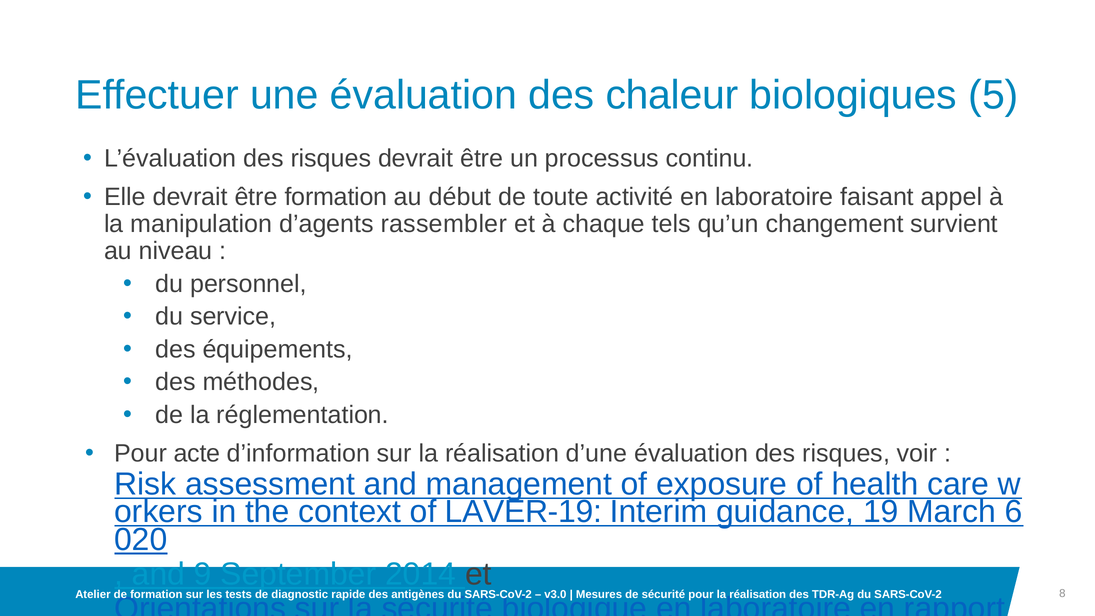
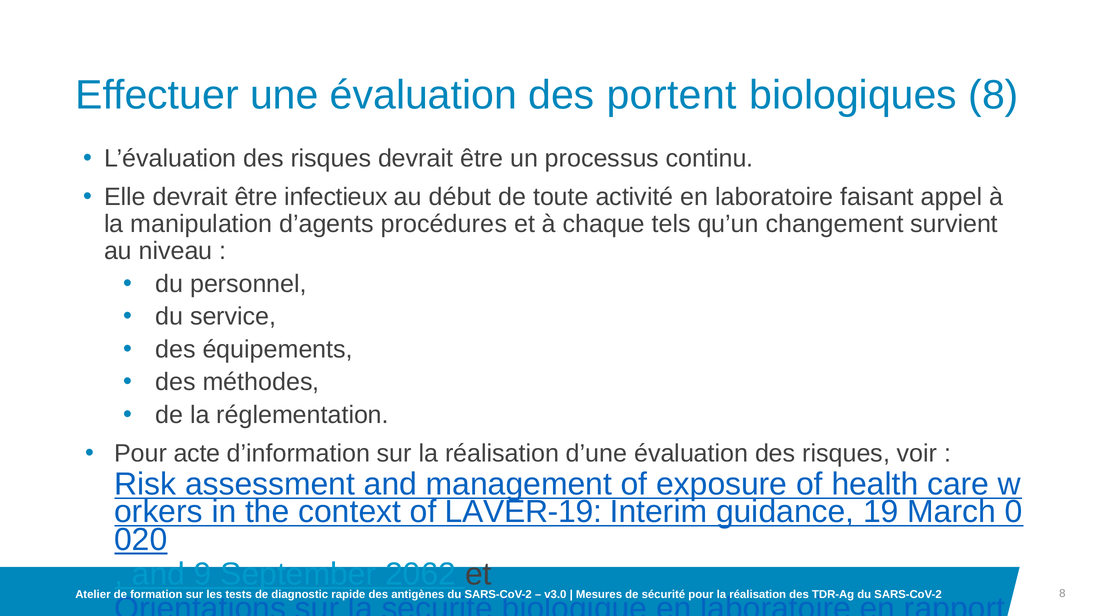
chaleur: chaleur -> portent
biologiques 5: 5 -> 8
être formation: formation -> infectieux
rassembler: rassembler -> procédures
6: 6 -> 0
2014: 2014 -> 2062
